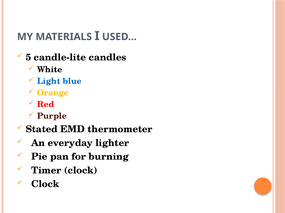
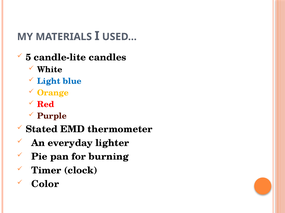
Clock at (45, 185): Clock -> Color
